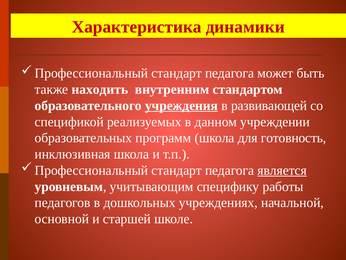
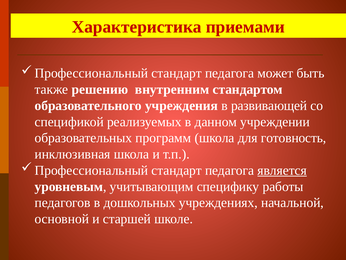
динамики: динамики -> приемами
находить: находить -> решению
учреждения underline: present -> none
